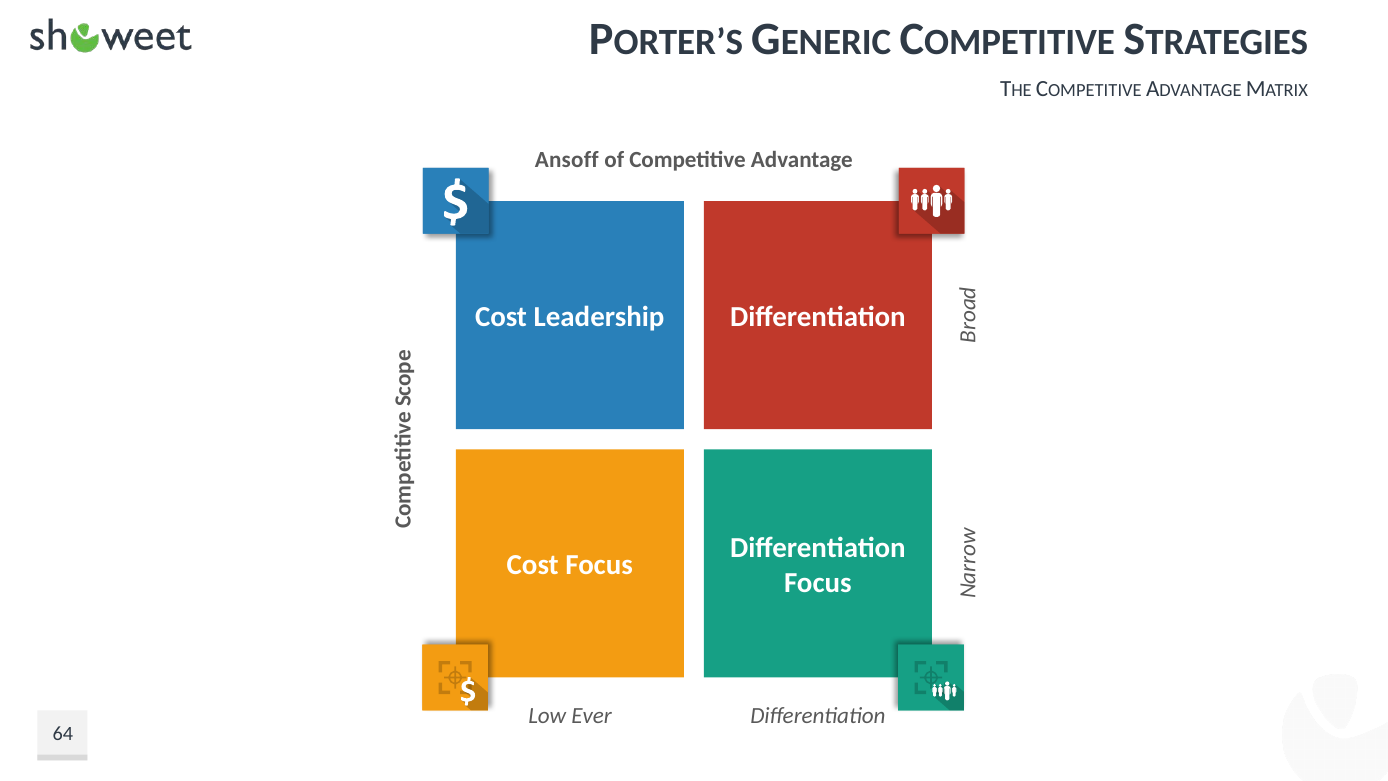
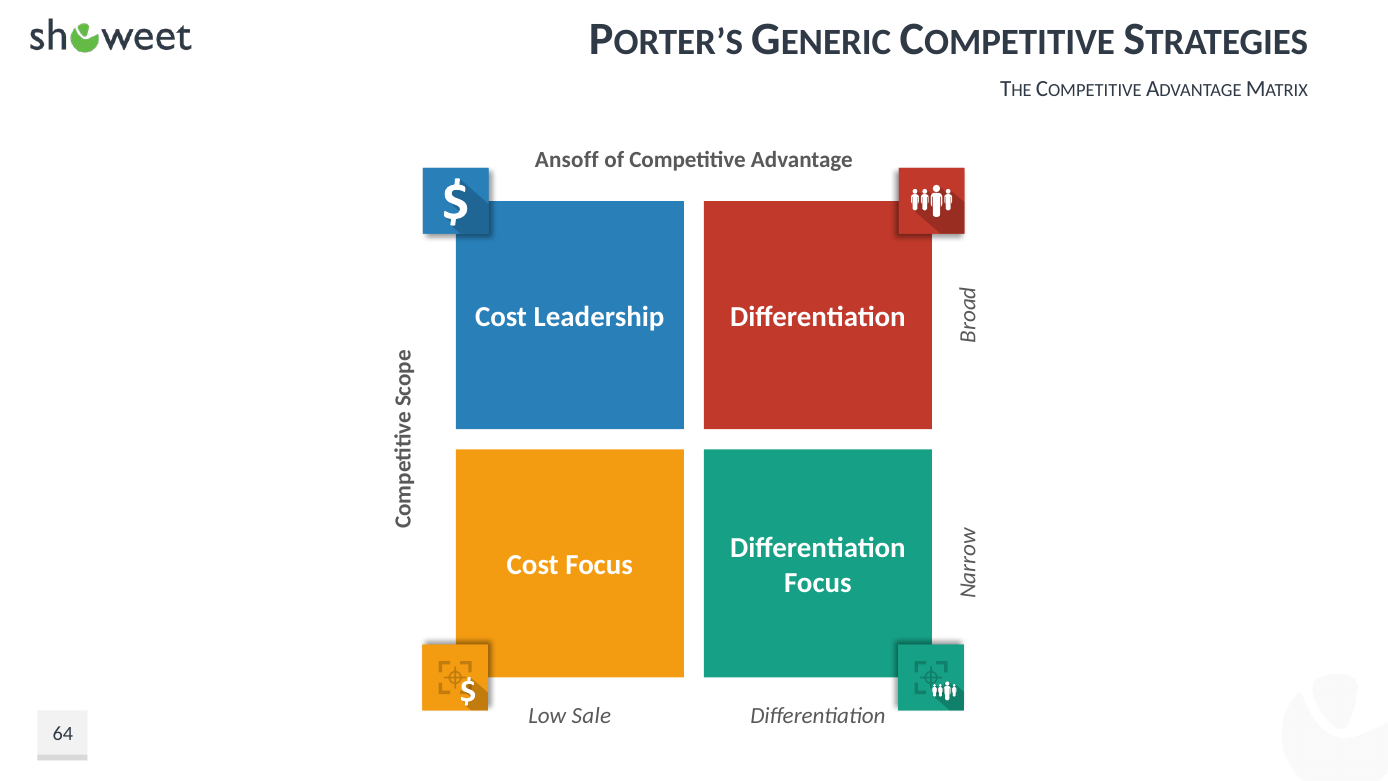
Ever: Ever -> Sale
